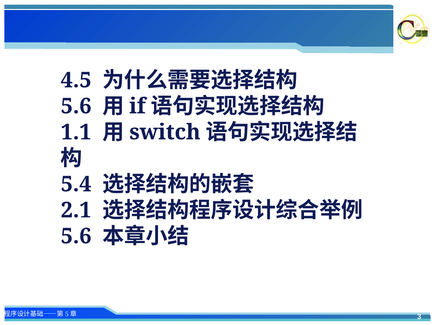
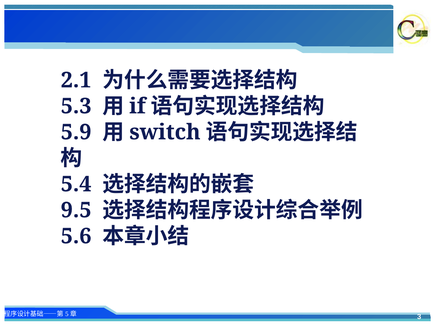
4.5: 4.5 -> 2.1
5.6 at (76, 106): 5.6 -> 5.3
1.1: 1.1 -> 5.9
2.1: 2.1 -> 9.5
